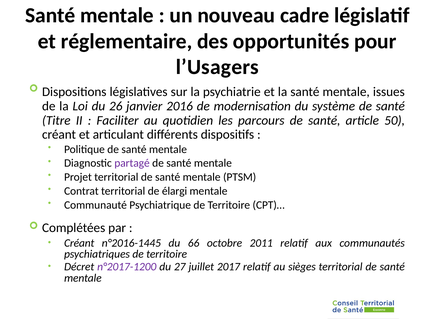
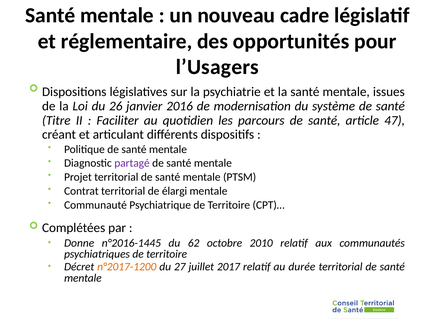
50: 50 -> 47
Créant at (79, 243): Créant -> Donne
66: 66 -> 62
2011: 2011 -> 2010
n°2017-1200 colour: purple -> orange
sièges: sièges -> durée
